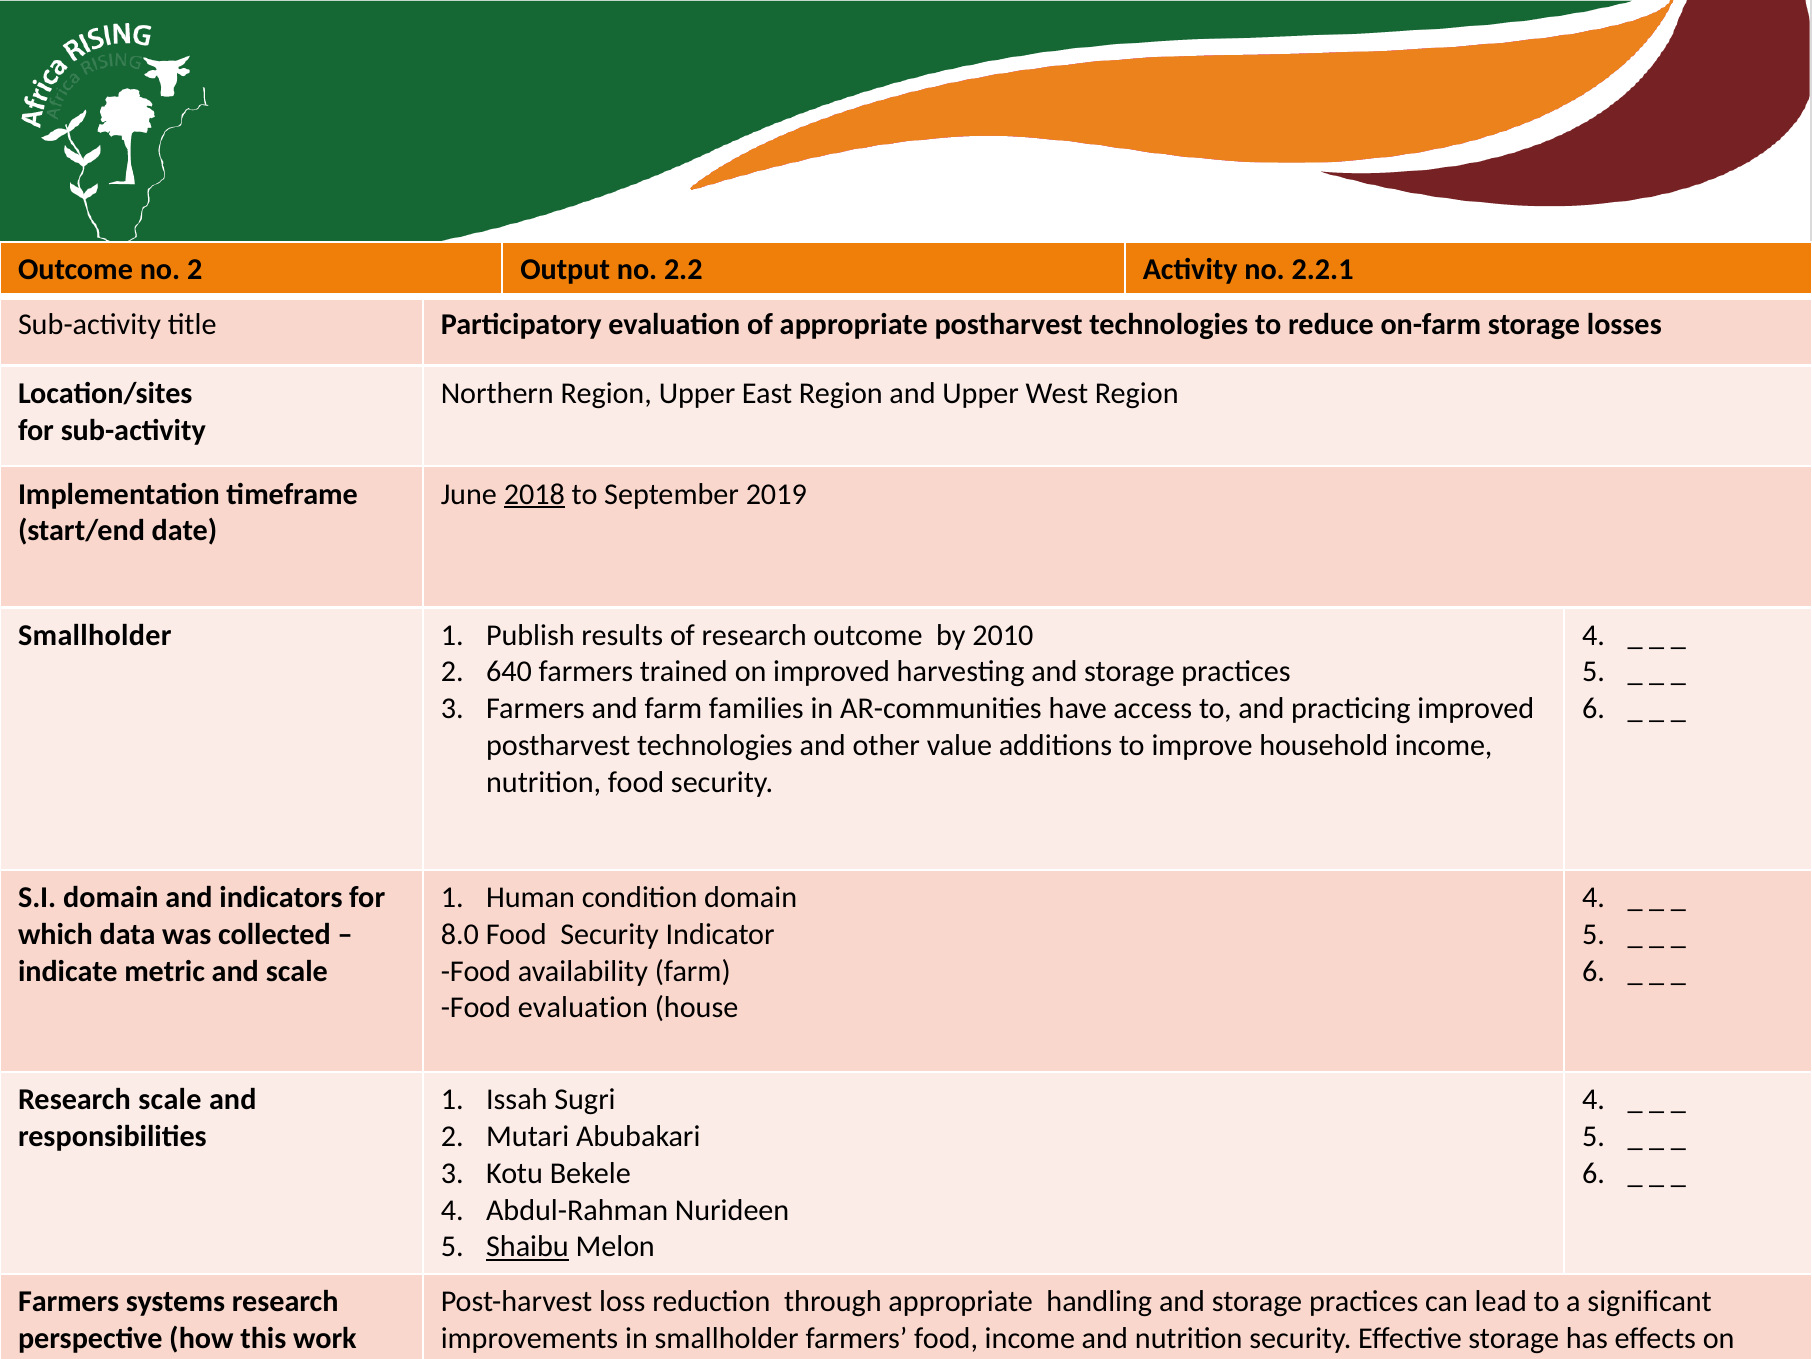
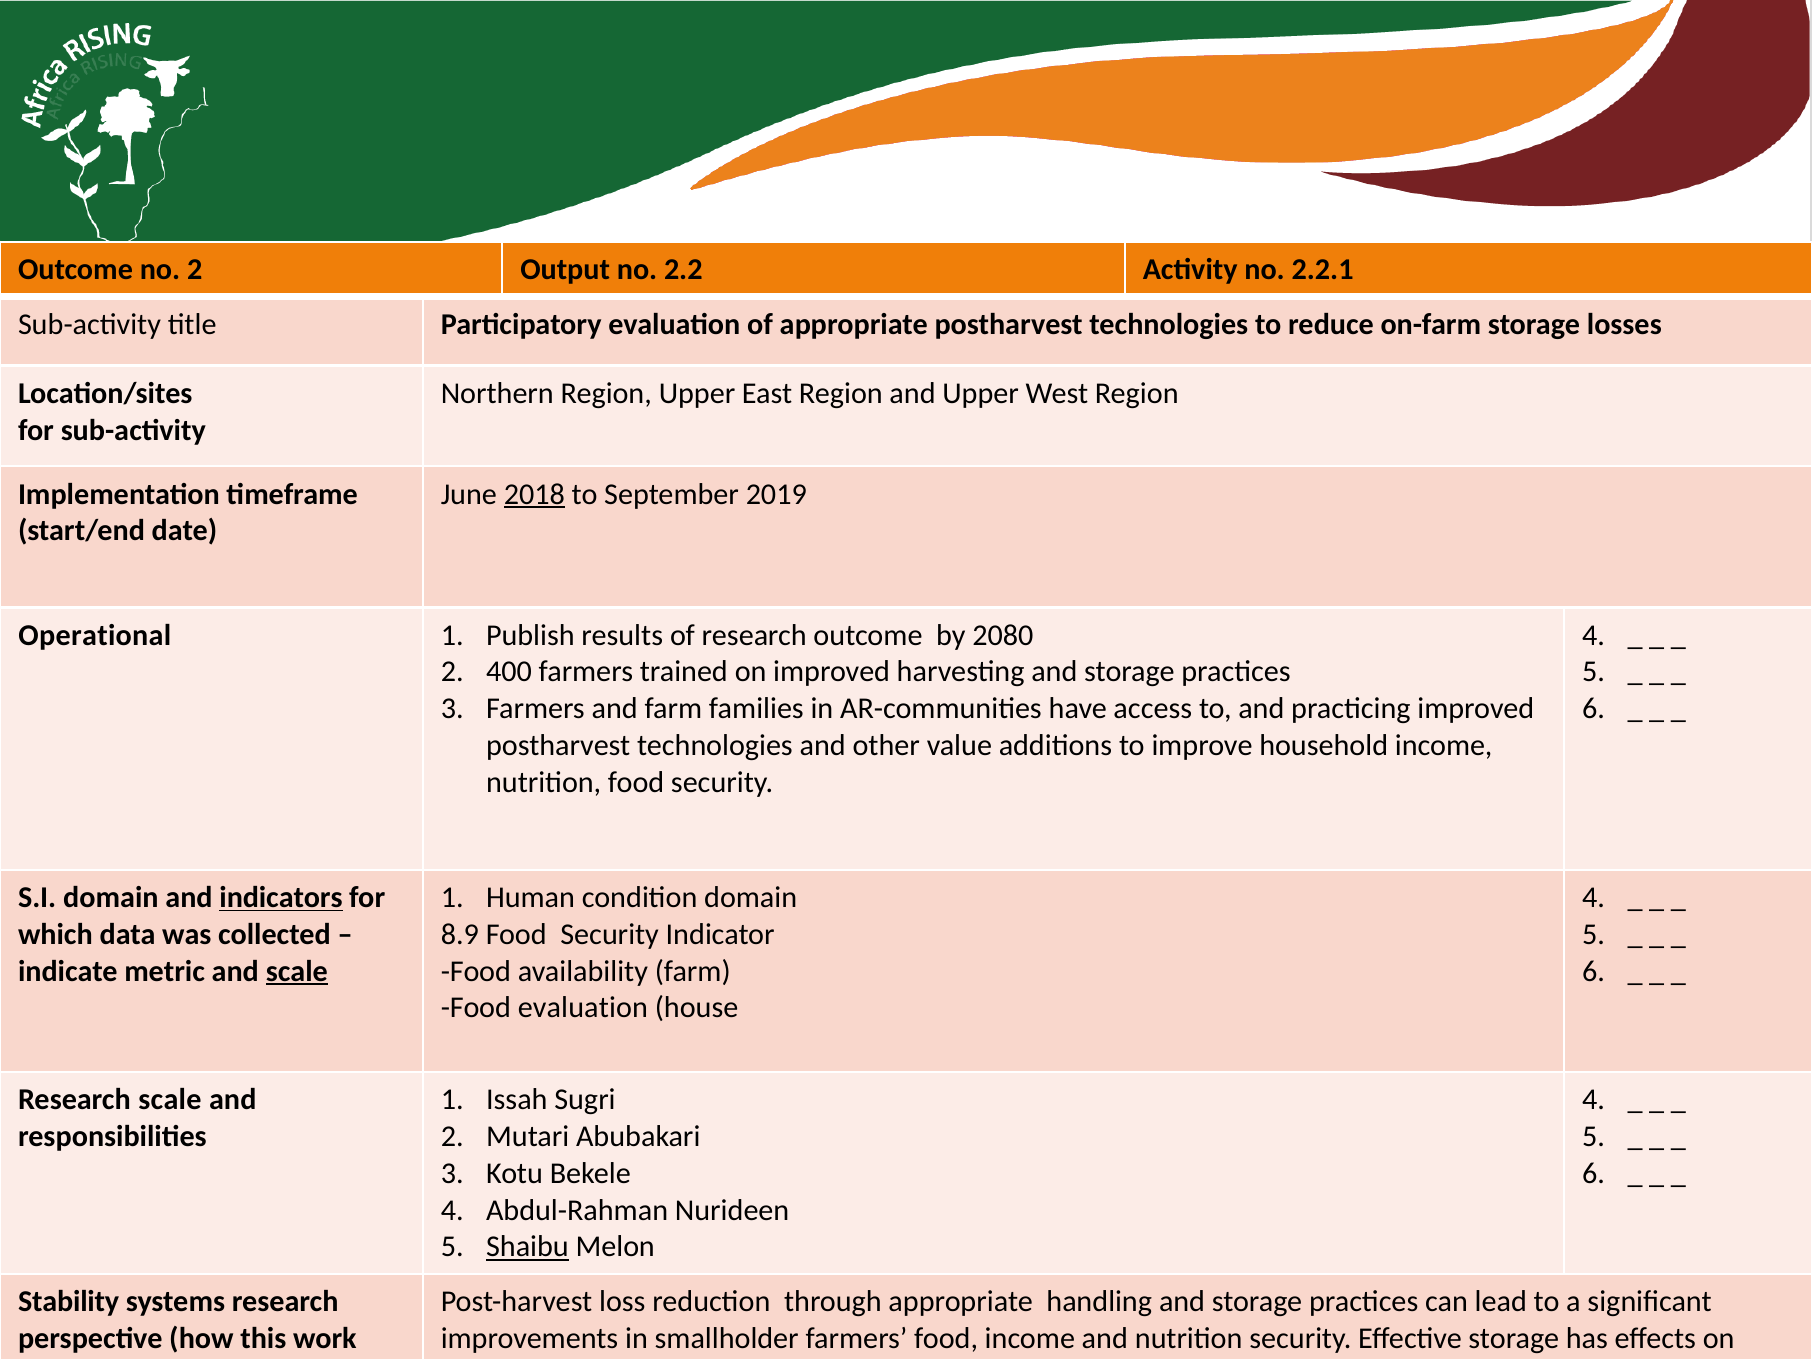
Smallholder at (95, 635): Smallholder -> Operational
2010: 2010 -> 2080
640: 640 -> 400
indicators underline: none -> present
8.0: 8.0 -> 8.9
scale at (297, 971) underline: none -> present
Farmers at (69, 1302): Farmers -> Stability
